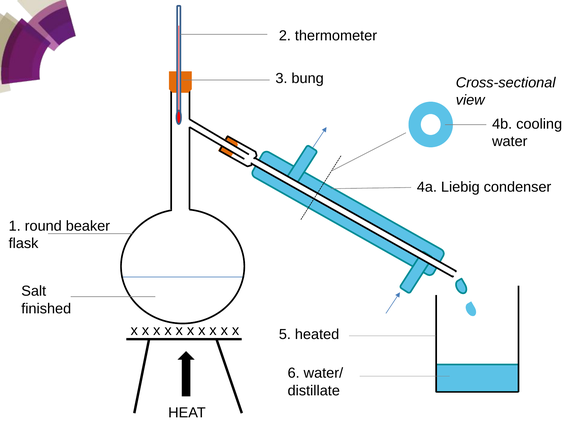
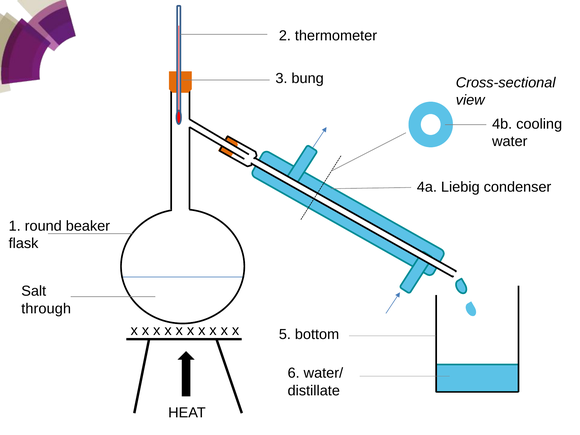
finished: finished -> through
heated: heated -> bottom
